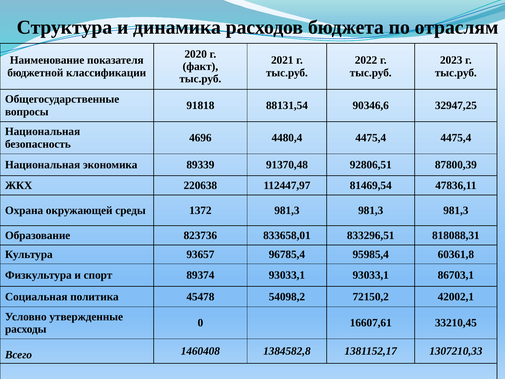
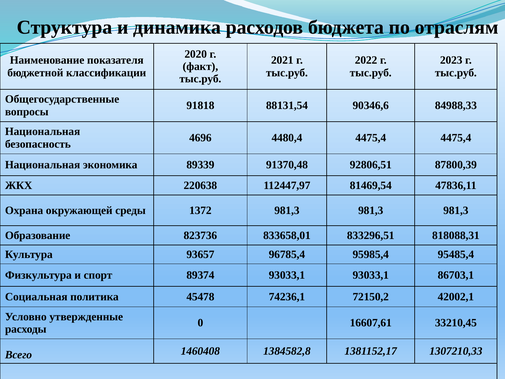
32947,25: 32947,25 -> 84988,33
60361,8: 60361,8 -> 95485,4
54098,2: 54098,2 -> 74236,1
